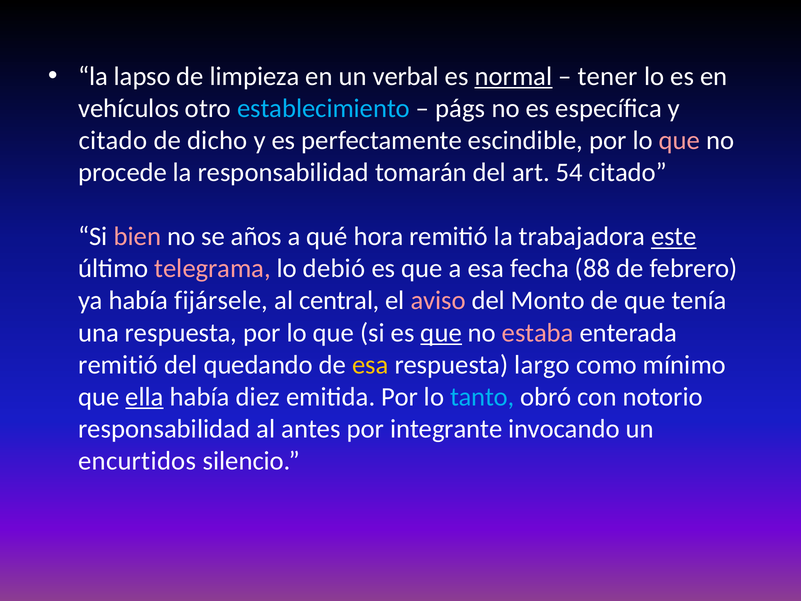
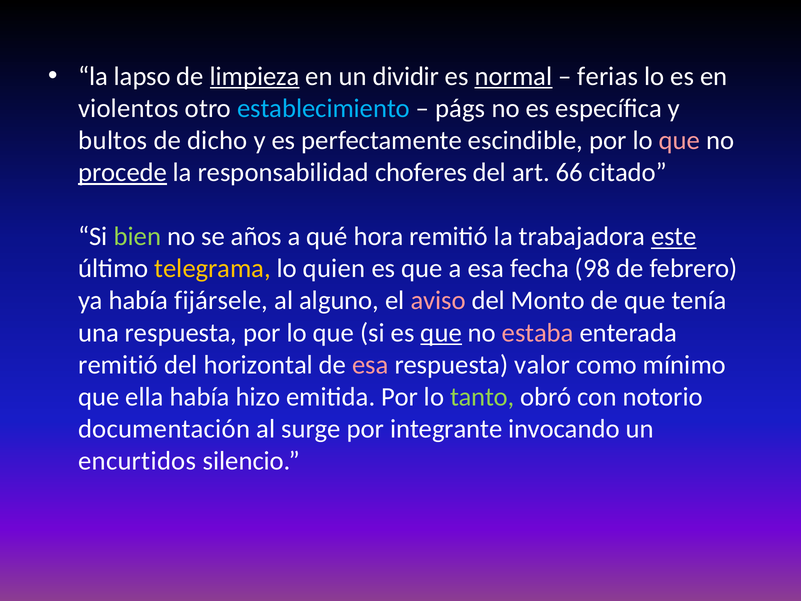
limpieza underline: none -> present
verbal: verbal -> dividir
tener: tener -> ferias
vehículos: vehículos -> violentos
citado at (113, 140): citado -> bultos
procede underline: none -> present
tomarán: tomarán -> choferes
54: 54 -> 66
bien colour: pink -> light green
telegrama colour: pink -> yellow
debió: debió -> quien
88: 88 -> 98
central: central -> alguno
quedando: quedando -> horizontal
esa at (370, 365) colour: yellow -> pink
largo: largo -> valor
ella underline: present -> none
diez: diez -> hizo
tanto colour: light blue -> light green
responsabilidad at (164, 429): responsabilidad -> documentación
antes: antes -> surge
